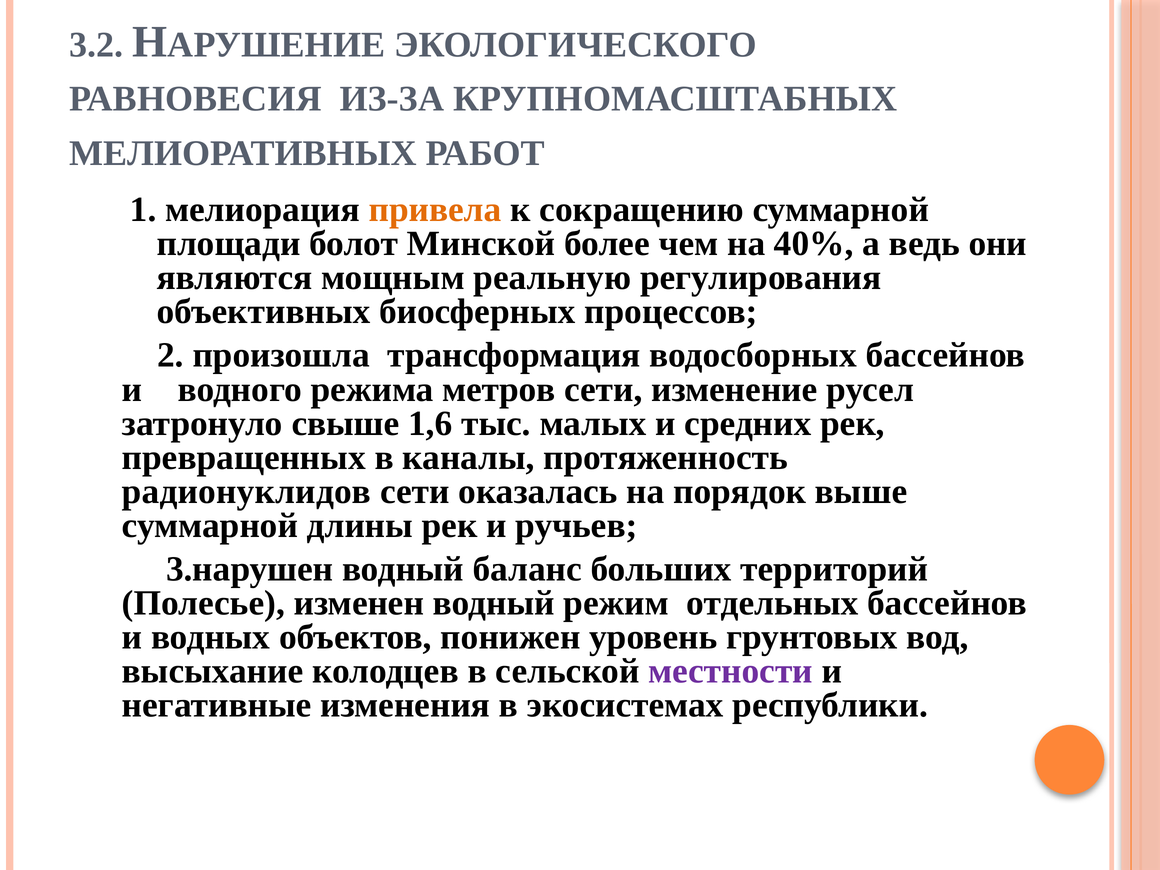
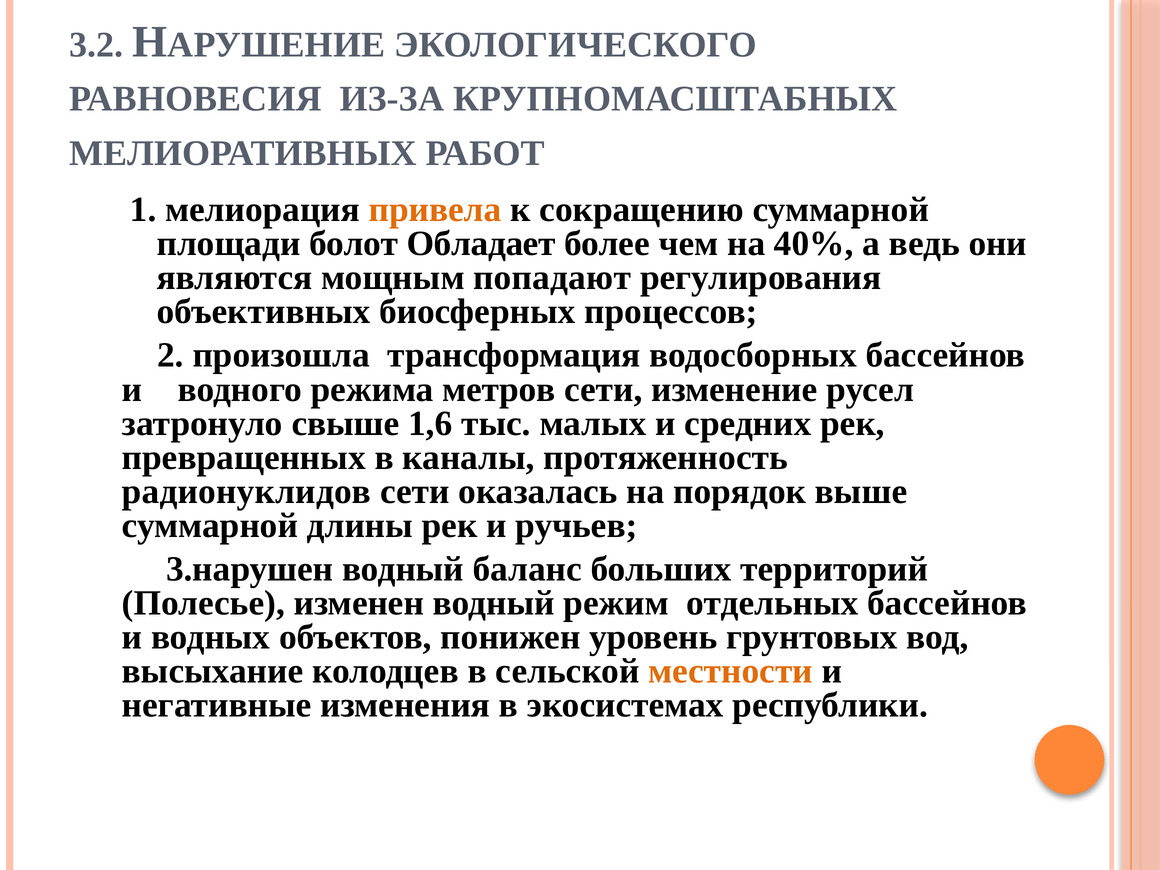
Минской: Минской -> Обладает
реальную: реальную -> попадают
местности colour: purple -> orange
